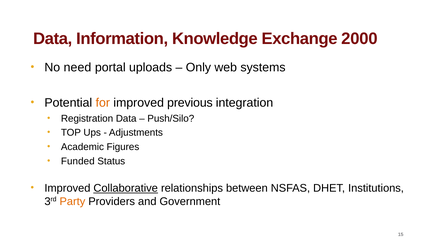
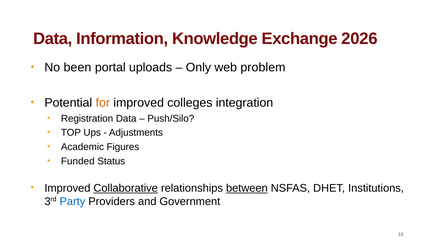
2000: 2000 -> 2026
need: need -> been
systems: systems -> problem
previous: previous -> colleges
between underline: none -> present
Party colour: orange -> blue
